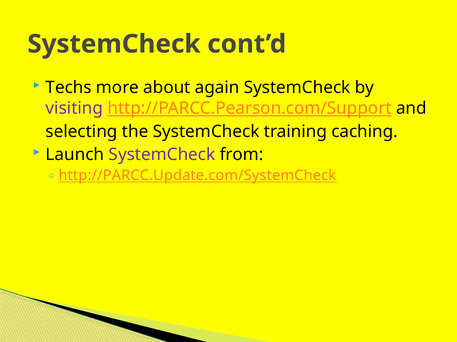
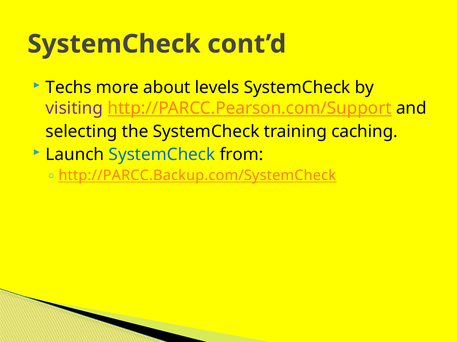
again: again -> levels
SystemCheck at (162, 155) colour: purple -> blue
http://PARCC.Update.com/SystemCheck: http://PARCC.Update.com/SystemCheck -> http://PARCC.Backup.com/SystemCheck
